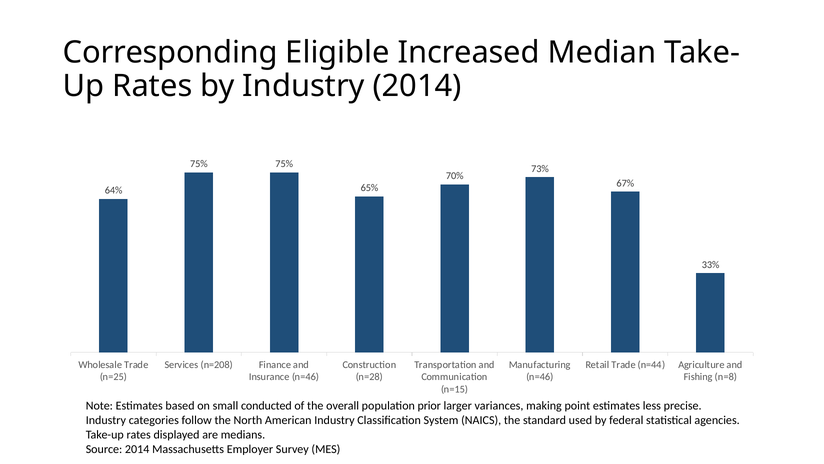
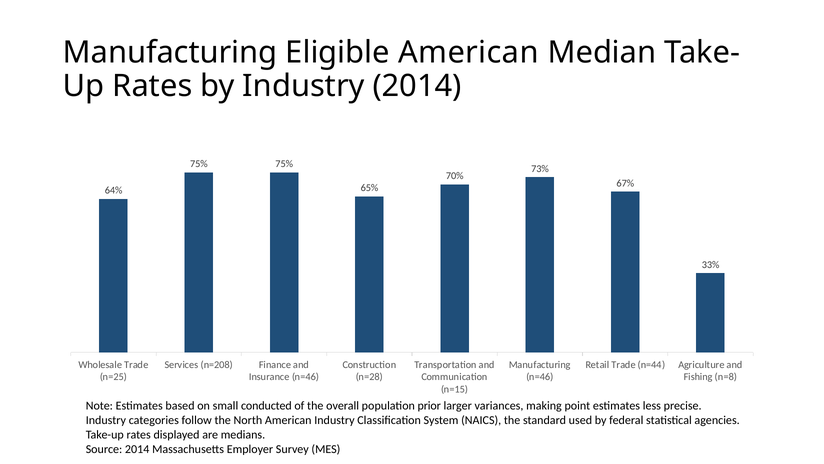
Corresponding at (170, 53): Corresponding -> Manufacturing
Eligible Increased: Increased -> American
